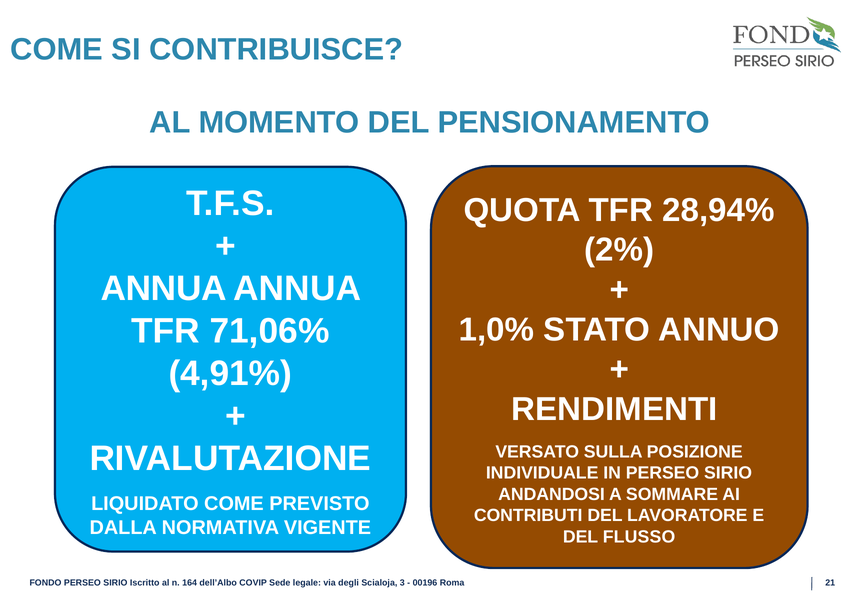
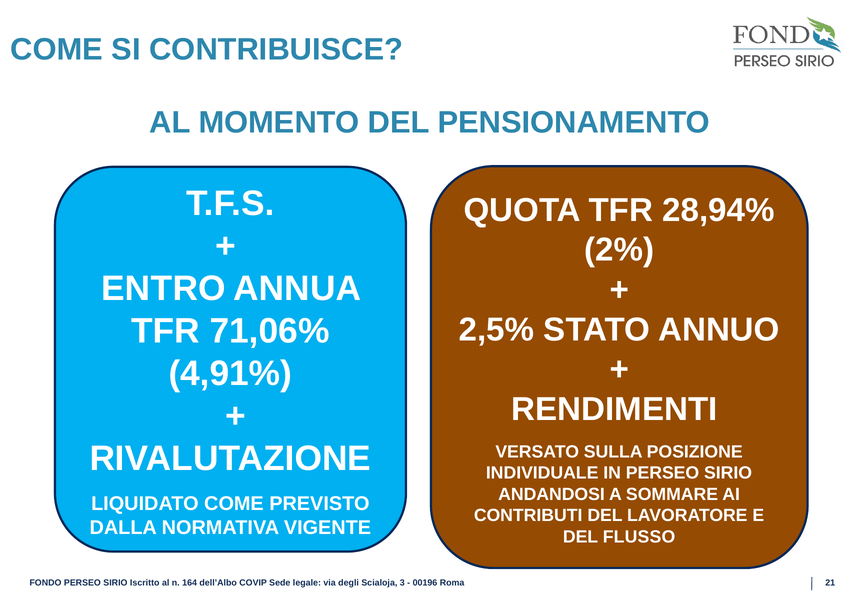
ANNUA at (164, 289): ANNUA -> ENTRO
1,0%: 1,0% -> 2,5%
